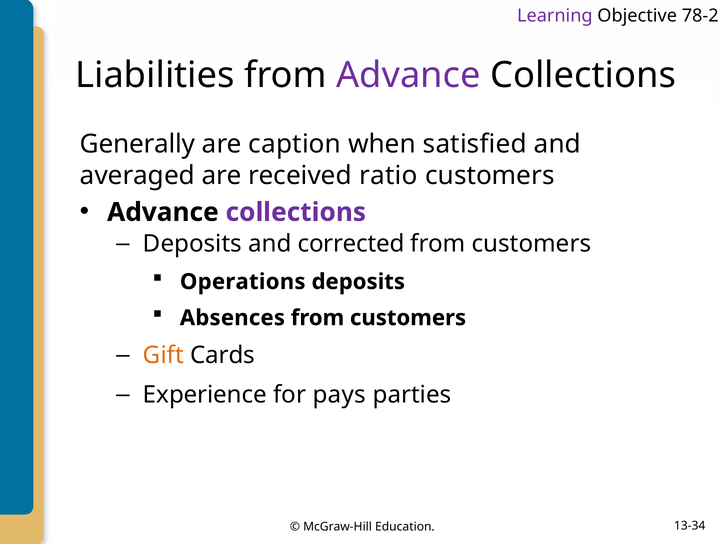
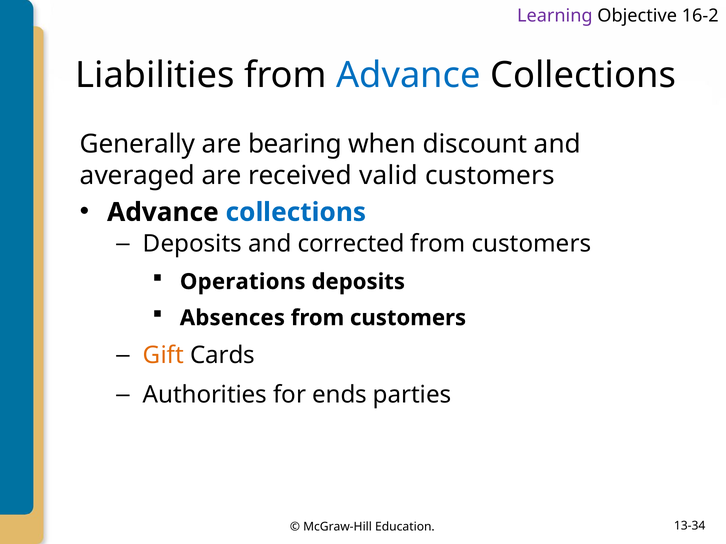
78-2: 78-2 -> 16-2
Advance at (408, 75) colour: purple -> blue
caption: caption -> bearing
satisfied: satisfied -> discount
ratio: ratio -> valid
collections at (296, 212) colour: purple -> blue
Experience: Experience -> Authorities
pays: pays -> ends
